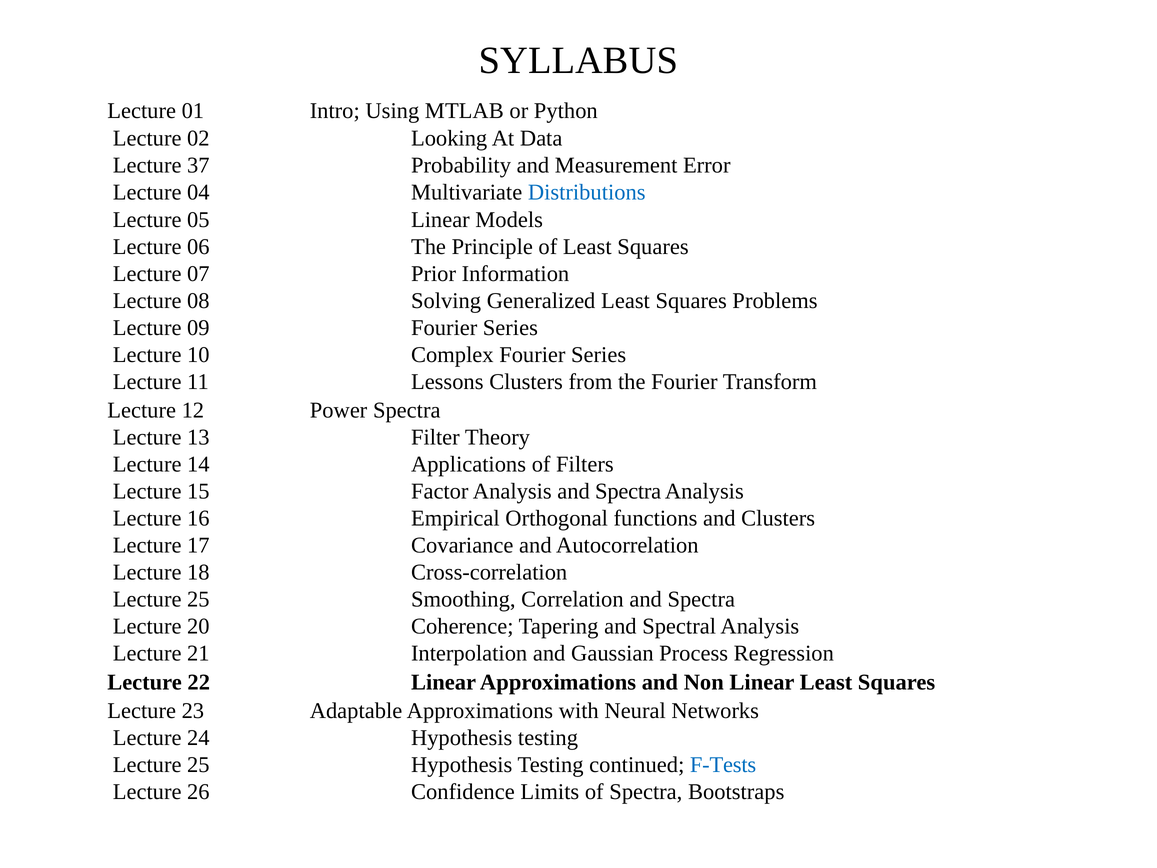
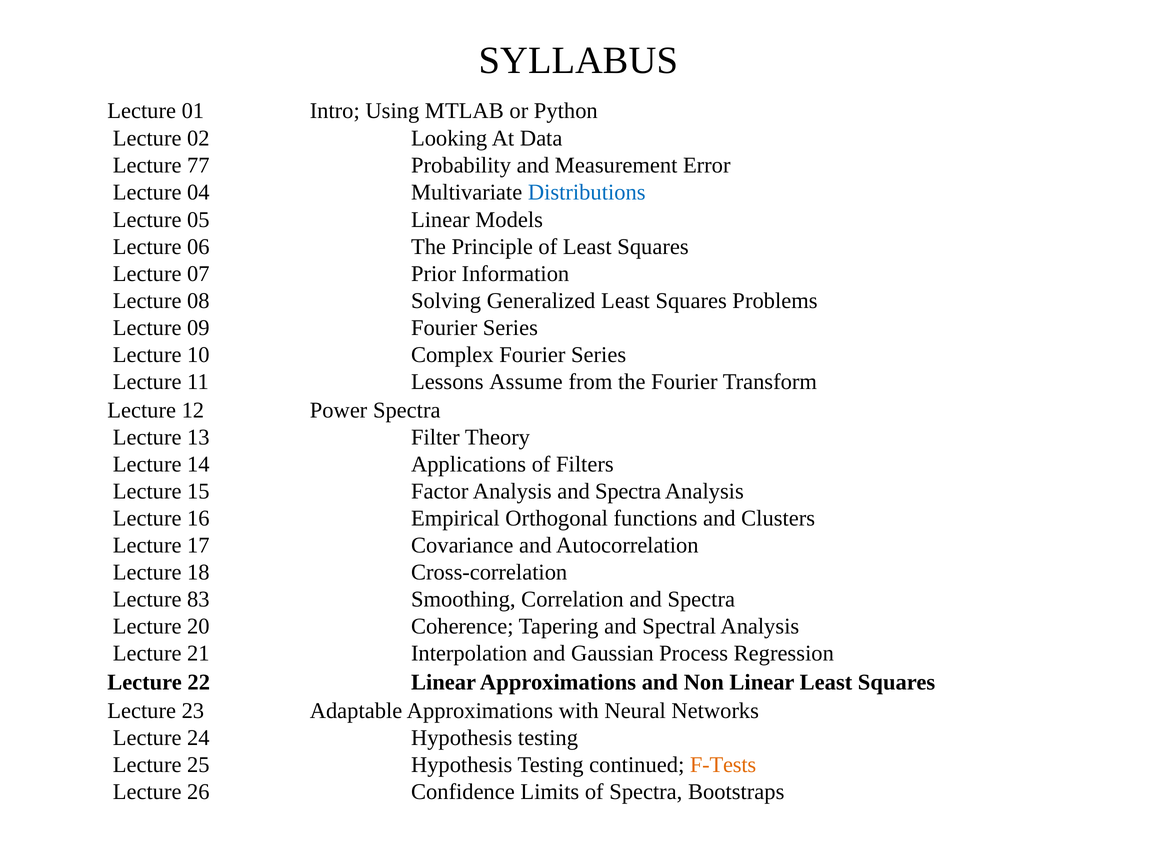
37: 37 -> 77
Lessons Clusters: Clusters -> Assume
25 at (198, 599): 25 -> 83
F-Tests colour: blue -> orange
